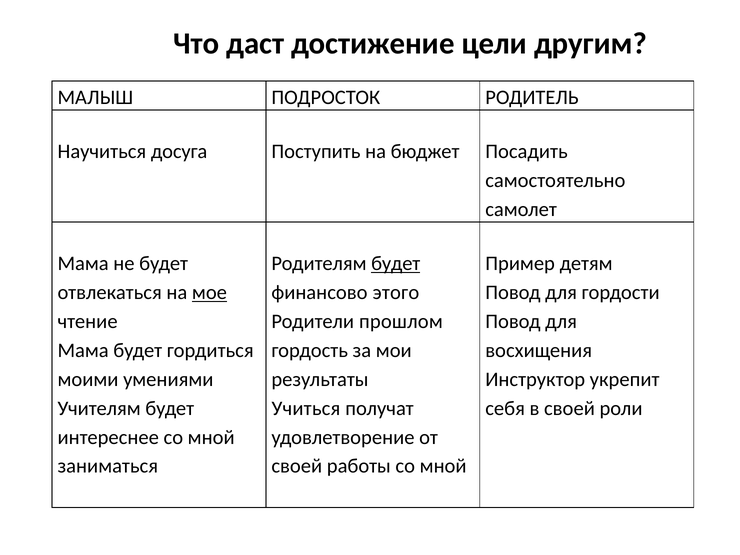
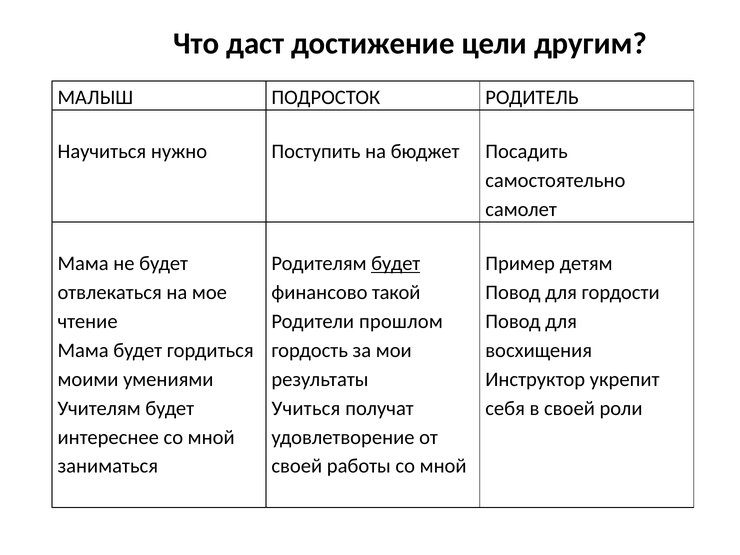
досуга: досуга -> нужно
мое underline: present -> none
этого: этого -> такой
